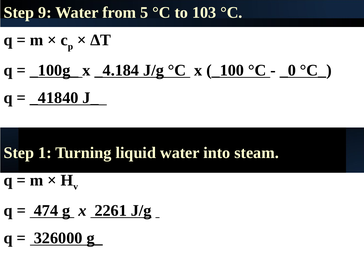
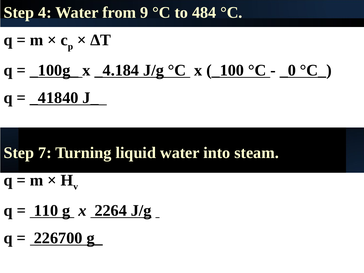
9: 9 -> 4
5: 5 -> 9
103: 103 -> 484
1: 1 -> 7
474: 474 -> 110
2261: 2261 -> 2264
326000: 326000 -> 226700
